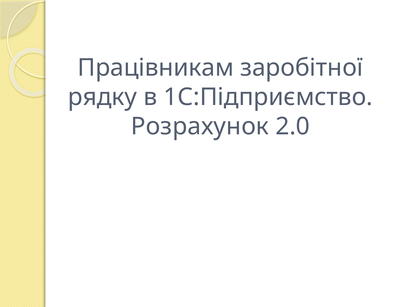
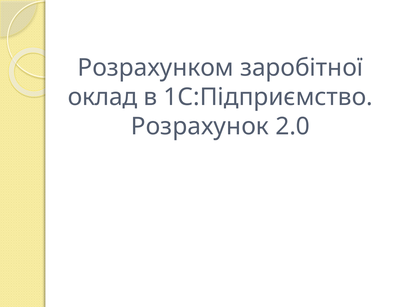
Працівникам: Працівникам -> Розрахунком
рядку: рядку -> оклад
